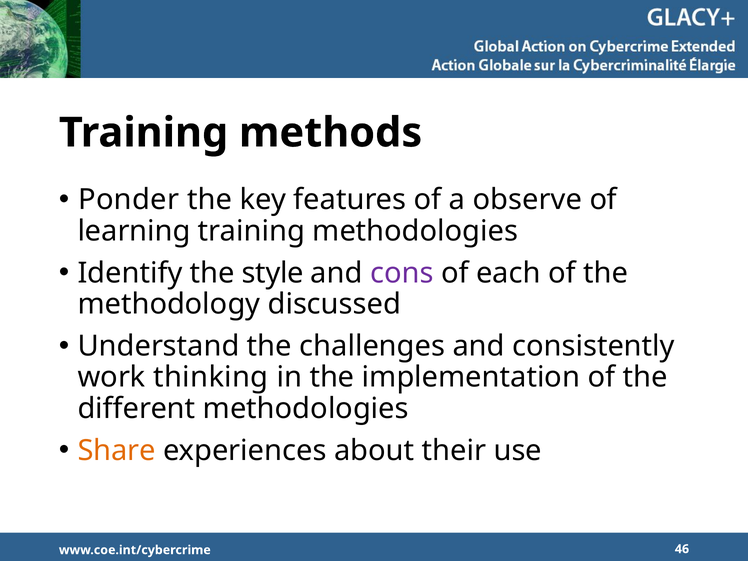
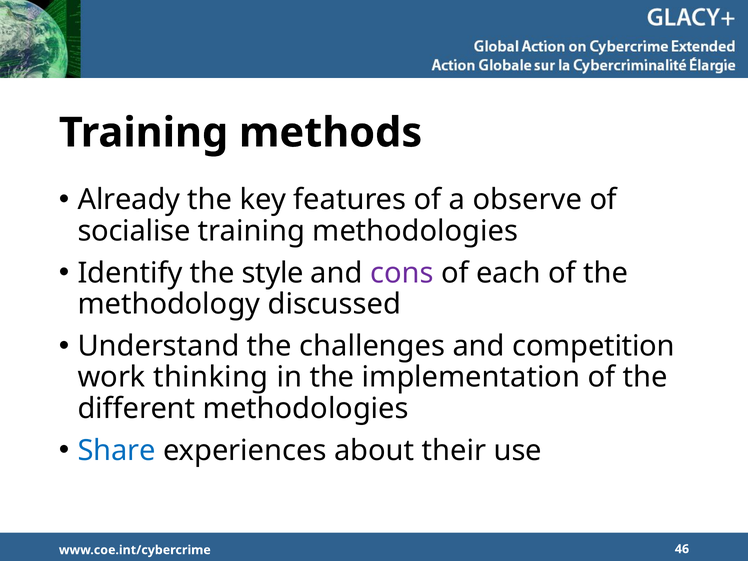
Ponder: Ponder -> Already
learning: learning -> socialise
consistently: consistently -> competition
Share colour: orange -> blue
